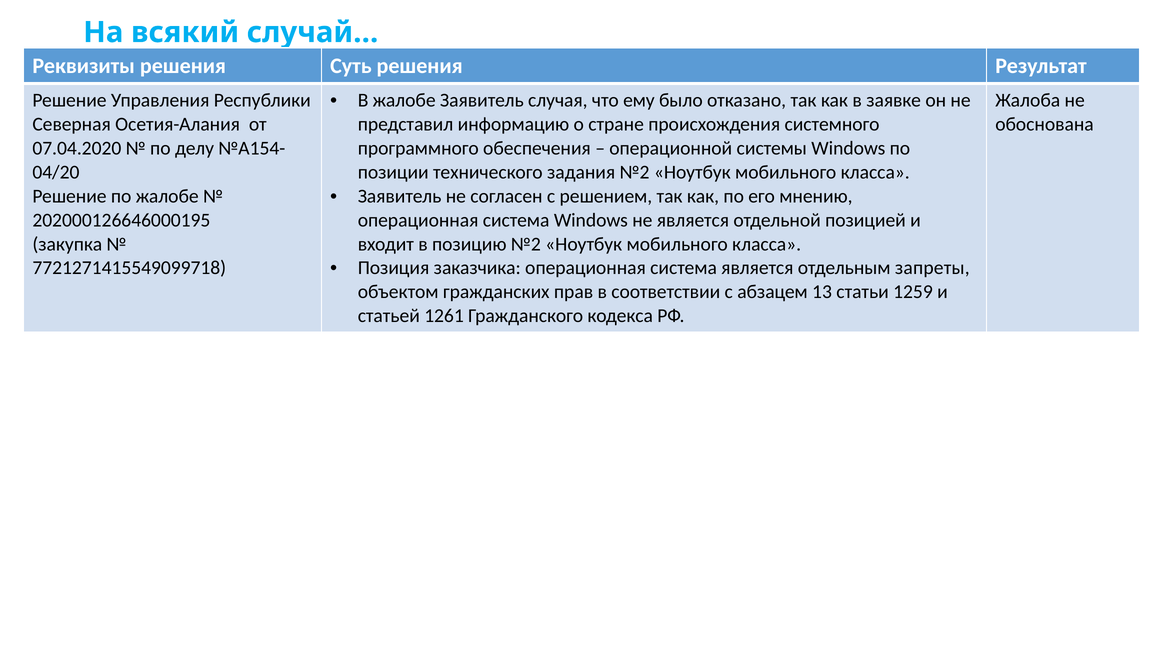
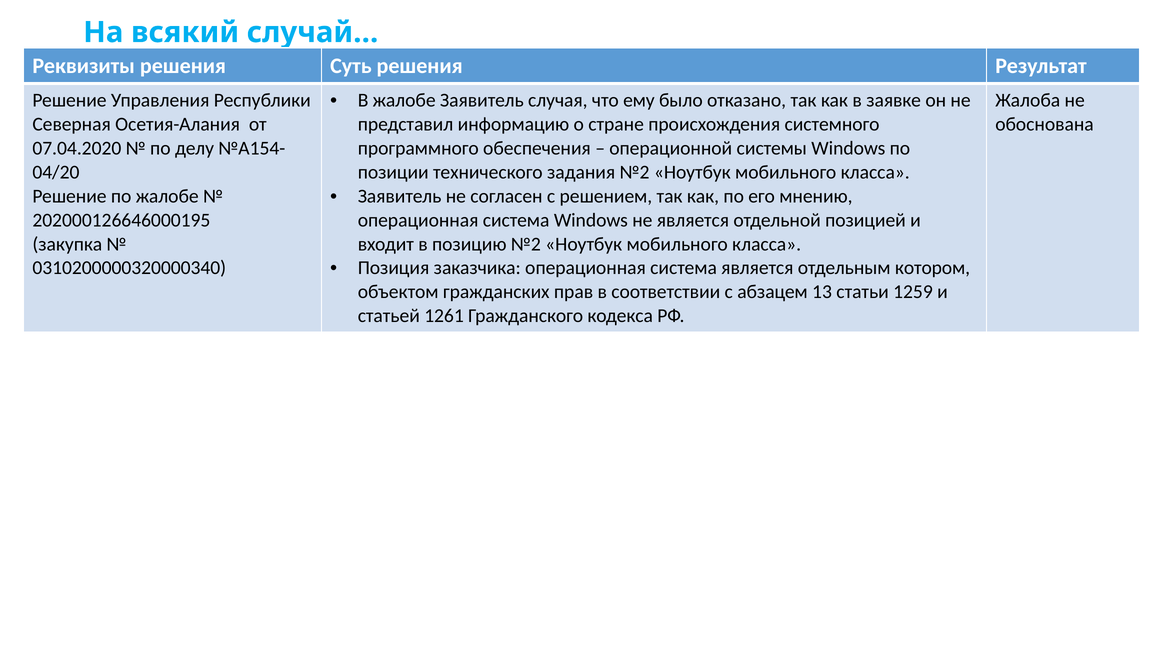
запреты: запреты -> котором
7721271415549099718: 7721271415549099718 -> 0310200000320000340
